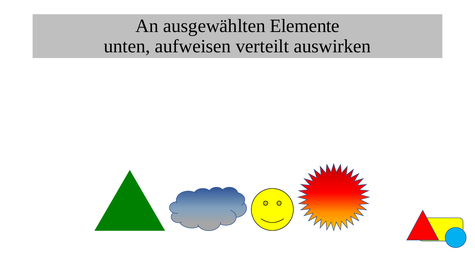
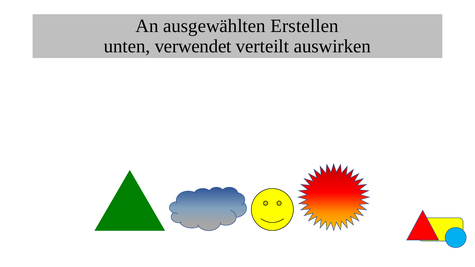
Elemente: Elemente -> Erstellen
aufweisen: aufweisen -> verwendet
